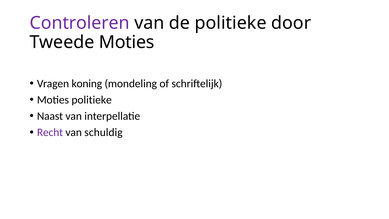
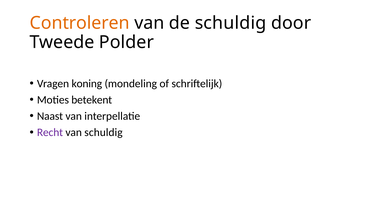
Controleren colour: purple -> orange
de politieke: politieke -> schuldig
Tweede Moties: Moties -> Polder
Moties politieke: politieke -> betekent
